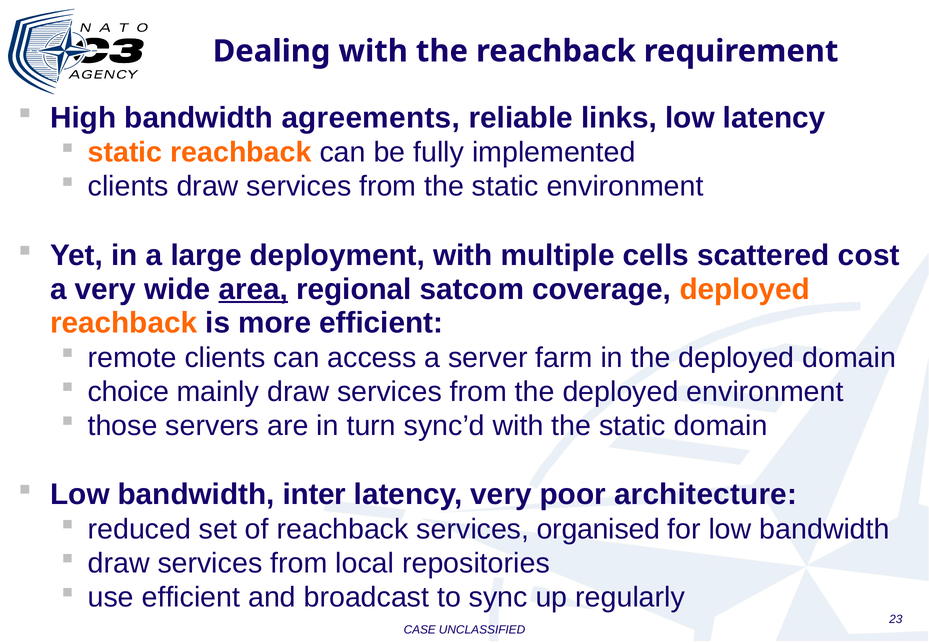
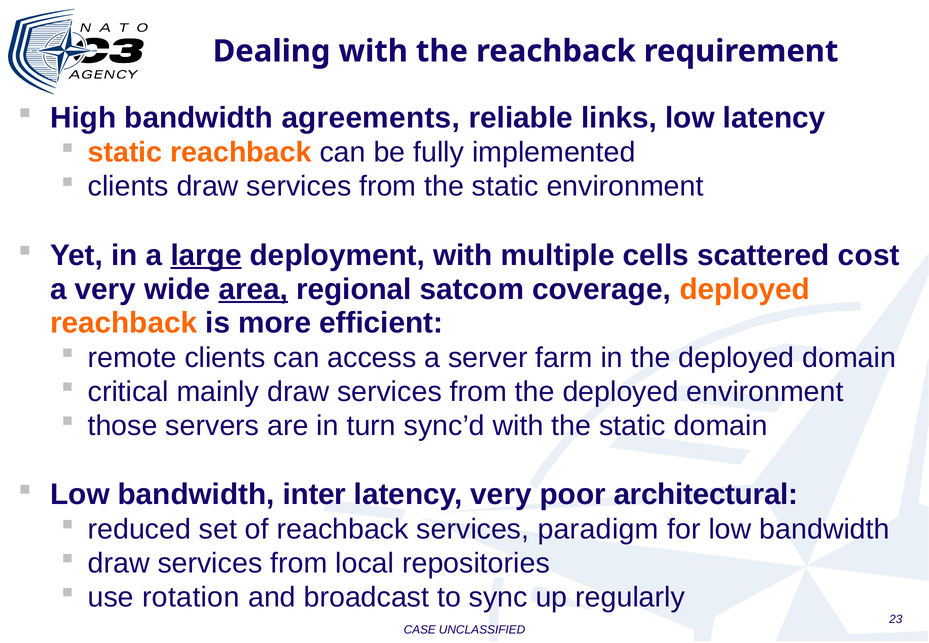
large underline: none -> present
choice: choice -> critical
architecture: architecture -> architectural
organised: organised -> paradigm
use efficient: efficient -> rotation
